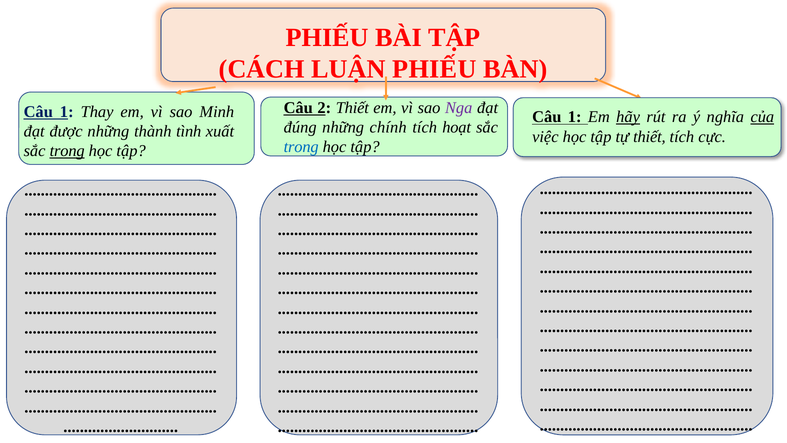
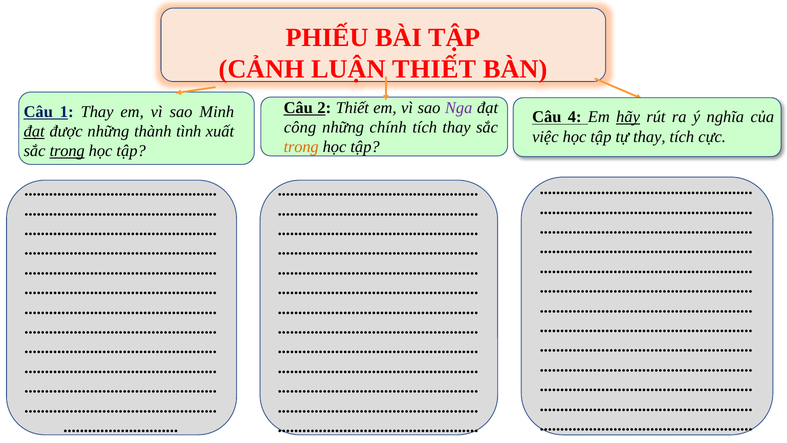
CÁCH: CÁCH -> CẢNH
LUẬN PHIẾU: PHIẾU -> THIẾT
1 at (575, 117): 1 -> 4
của underline: present -> none
đúng: đúng -> công
tích hoạt: hoạt -> thay
đạt at (34, 131) underline: none -> present
tự thiết: thiết -> thay
trong at (301, 147) colour: blue -> orange
